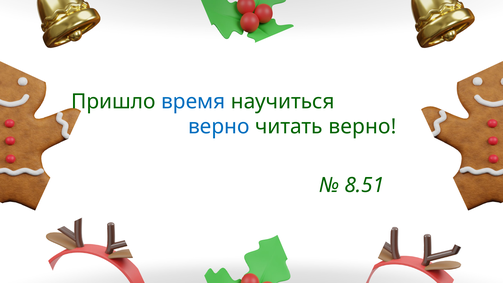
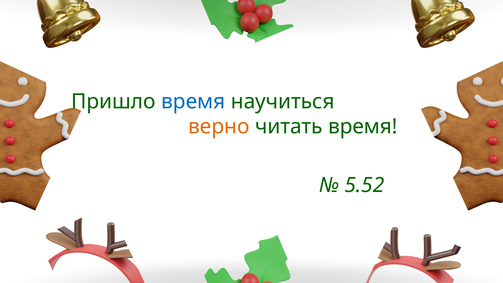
верно at (219, 127) colour: blue -> orange
читать верно: верно -> время
8.51: 8.51 -> 5.52
